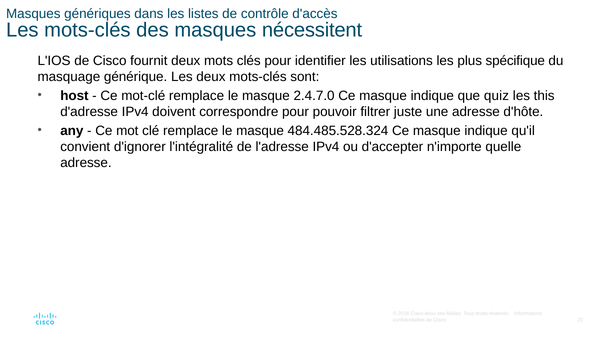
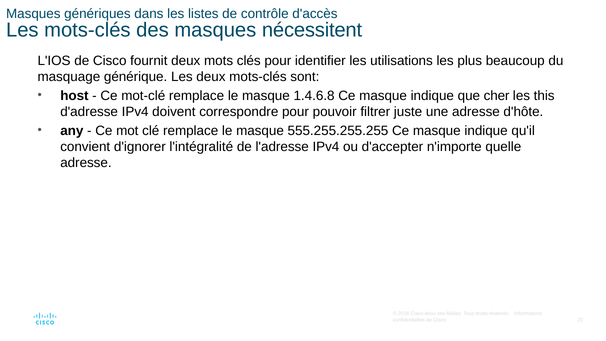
spécifique: spécifique -> beaucoup
2.4.7.0: 2.4.7.0 -> 1.4.6.8
quiz: quiz -> cher
484.485.528.324: 484.485.528.324 -> 555.255.255.255
